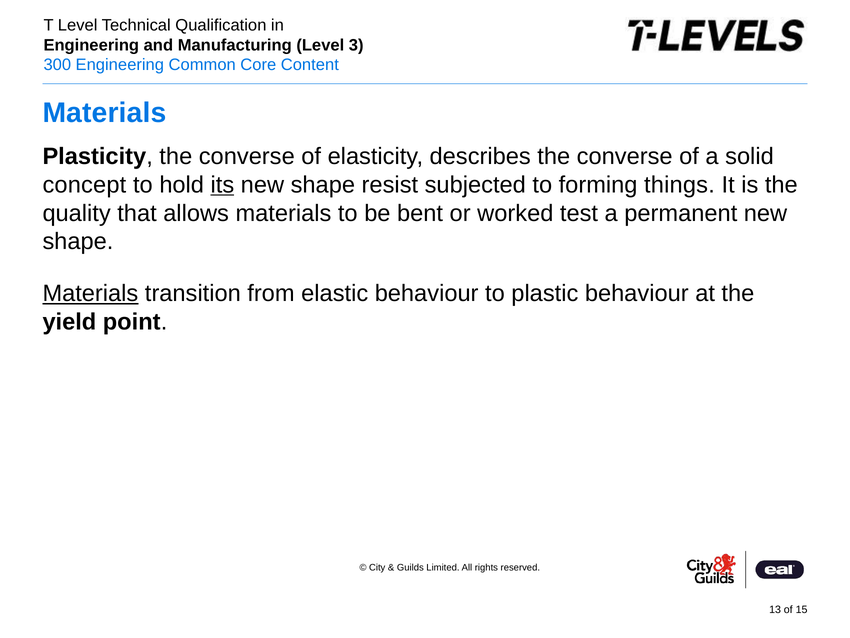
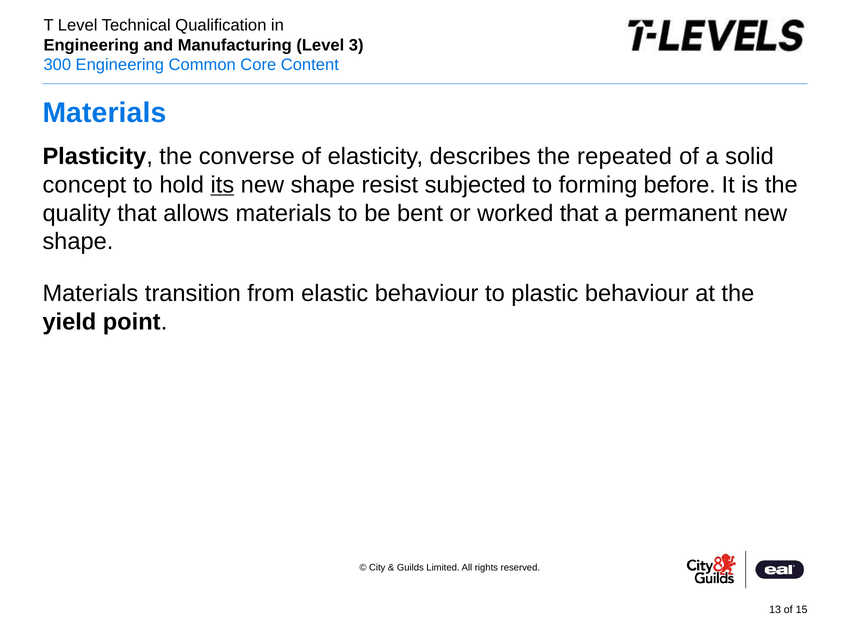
describes the converse: converse -> repeated
things: things -> before
worked test: test -> that
Materials at (90, 293) underline: present -> none
